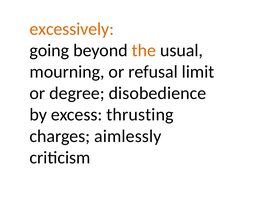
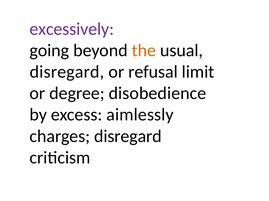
excessively colour: orange -> purple
mourning at (67, 72): mourning -> disregard
thrusting: thrusting -> aimlessly
charges aimlessly: aimlessly -> disregard
